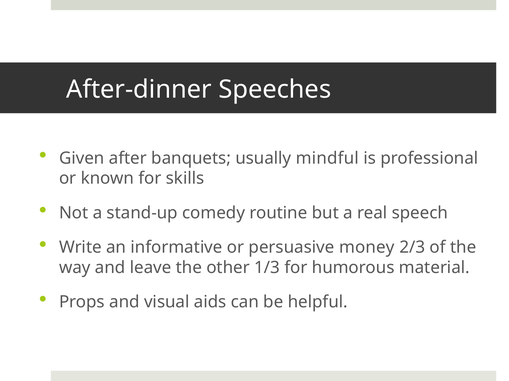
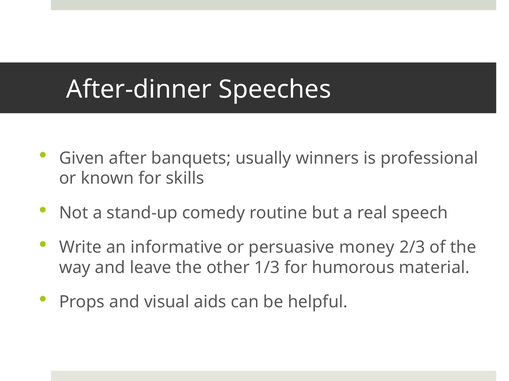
mindful: mindful -> winners
